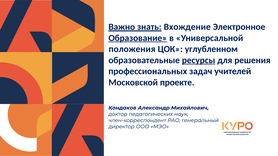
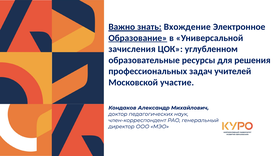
положения: положения -> зачисления
ресурсы underline: present -> none
проекте: проекте -> участие
